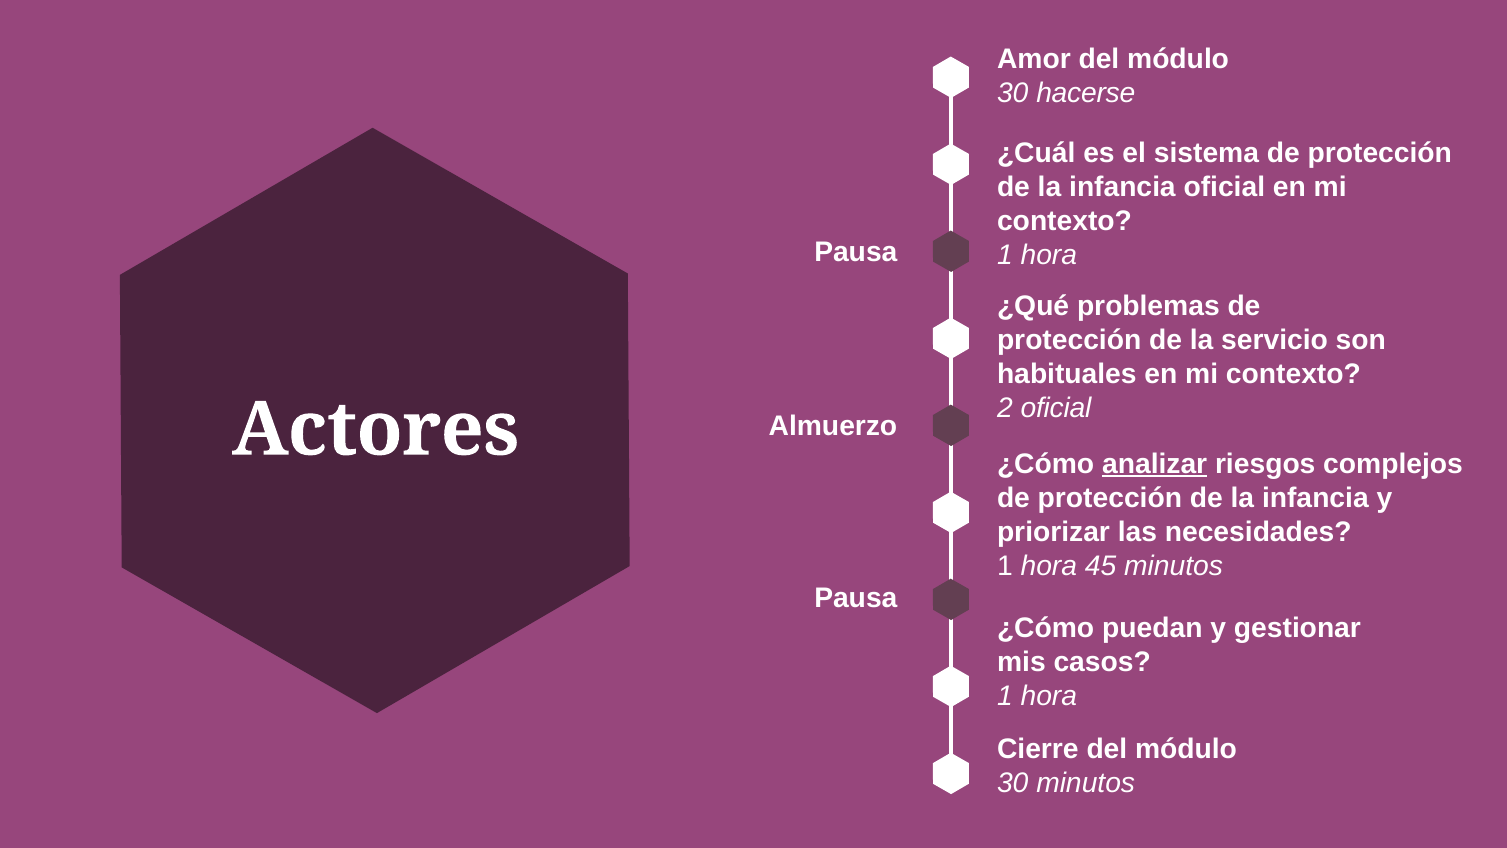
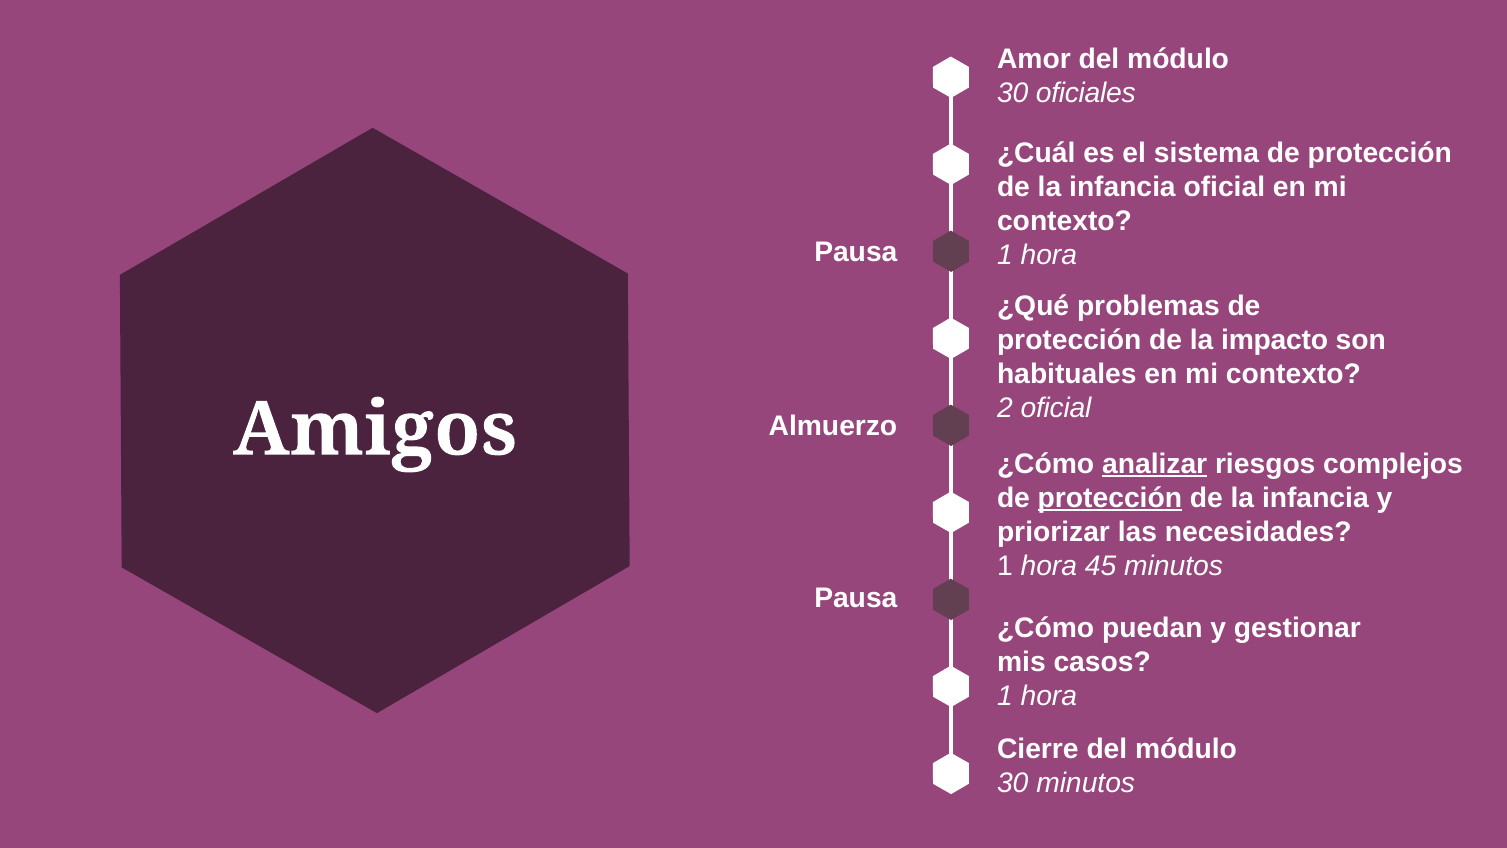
hacerse: hacerse -> oficiales
servicio: servicio -> impacto
Actores: Actores -> Amigos
protección at (1110, 498) underline: none -> present
